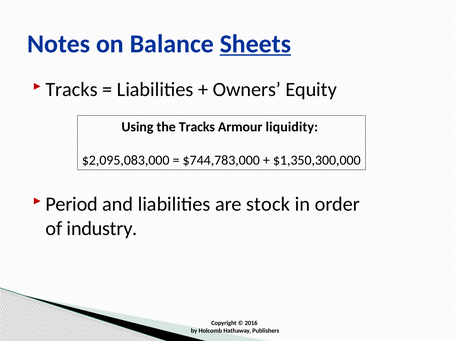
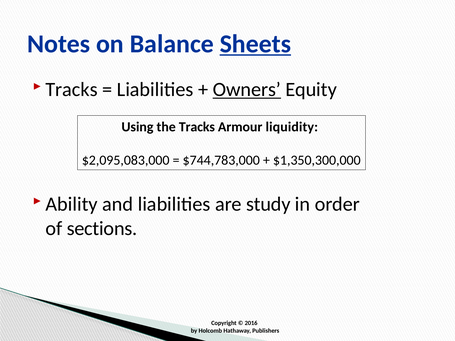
Owners underline: none -> present
Period: Period -> Ability
stock: stock -> study
industry: industry -> sections
